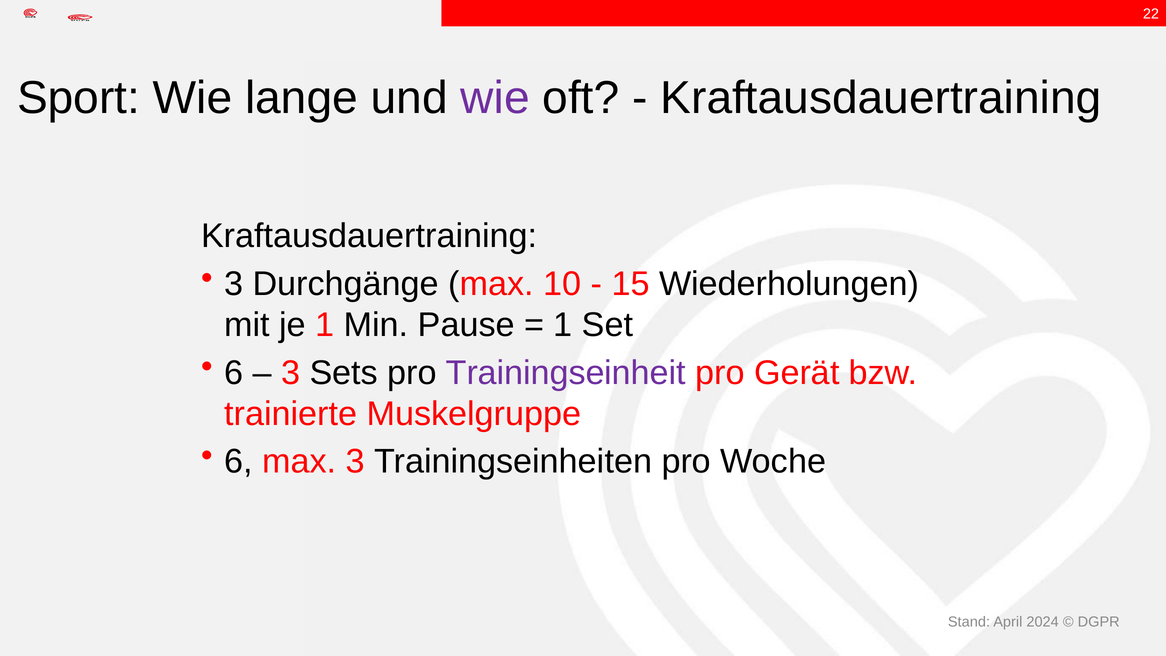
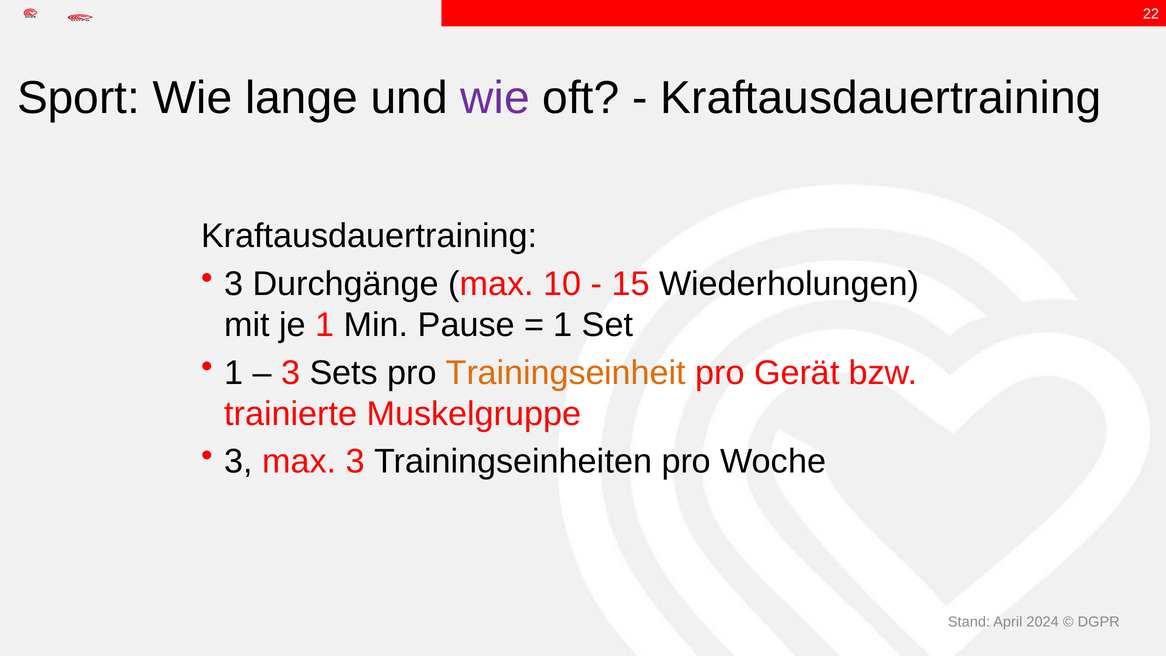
6 at (234, 373): 6 -> 1
Trainingseinheit colour: purple -> orange
6 at (238, 462): 6 -> 3
